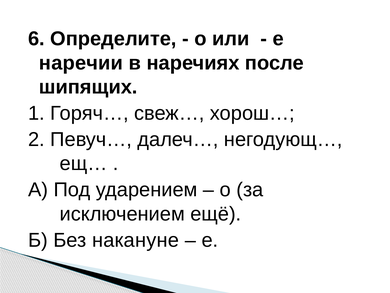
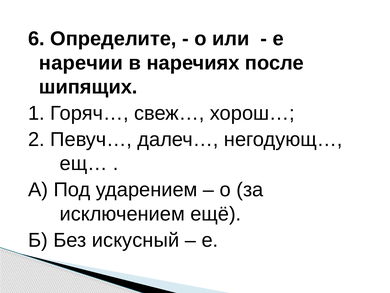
накануне: накануне -> искусный
